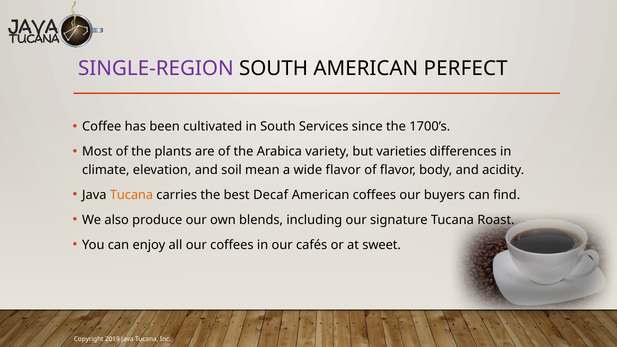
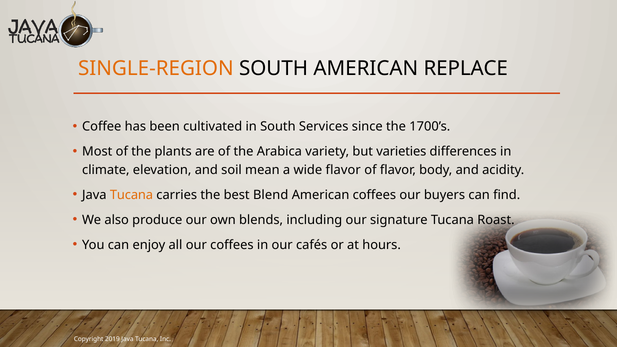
SINGLE-REGION colour: purple -> orange
PERFECT: PERFECT -> REPLACE
Decaf: Decaf -> Blend
sweet: sweet -> hours
